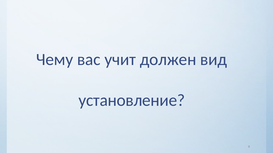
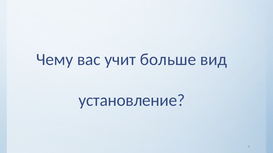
должен: должен -> больше
